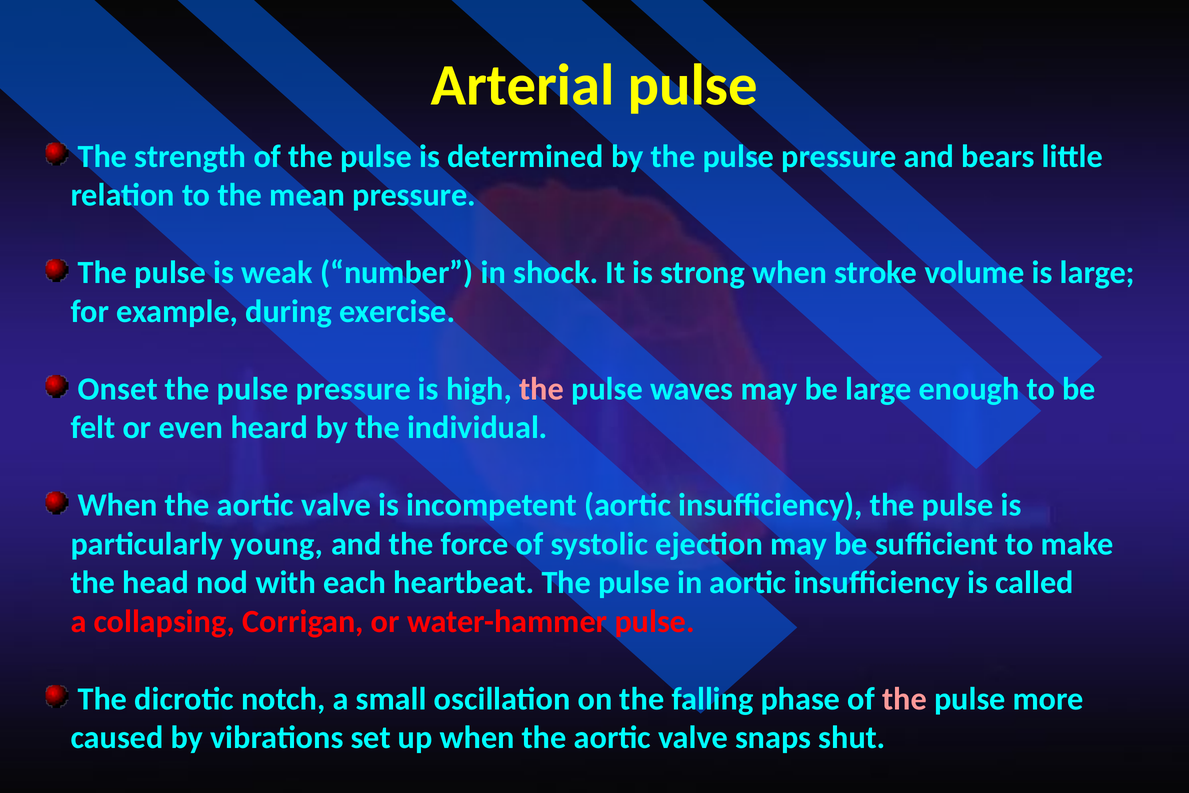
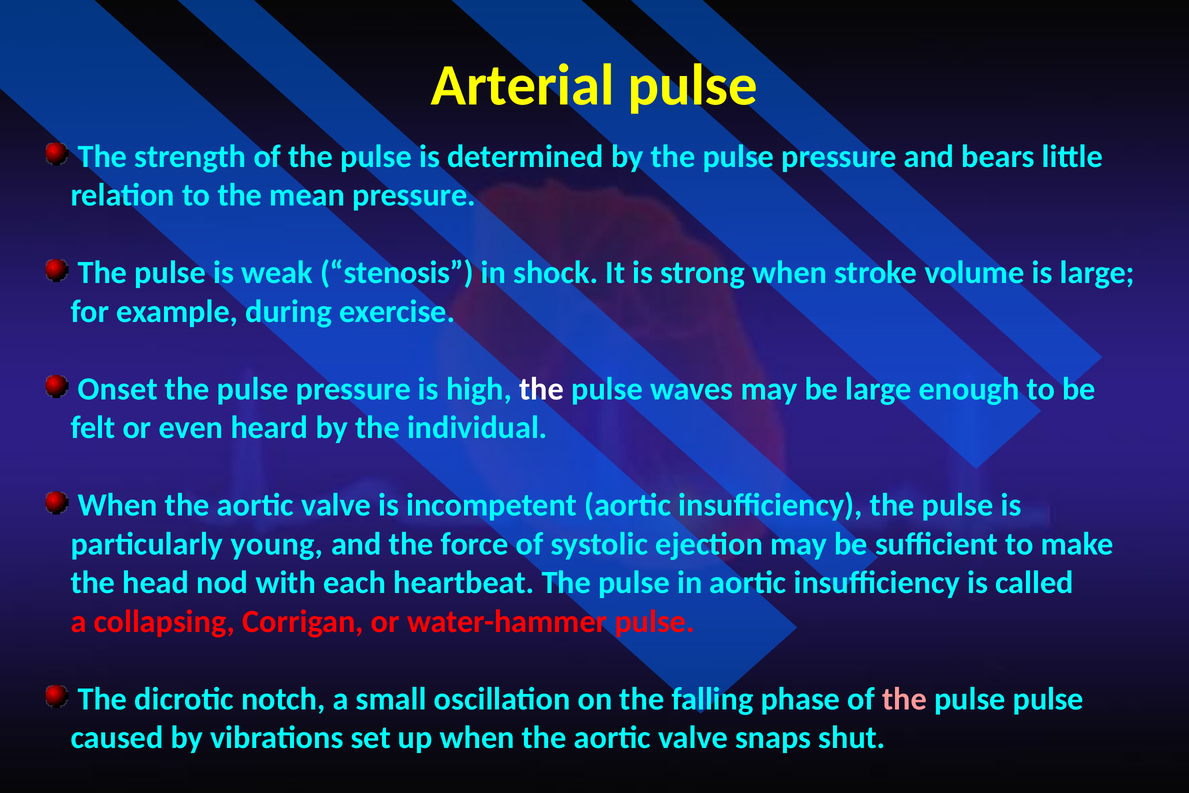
number: number -> stenosis
the at (542, 389) colour: pink -> white
pulse more: more -> pulse
